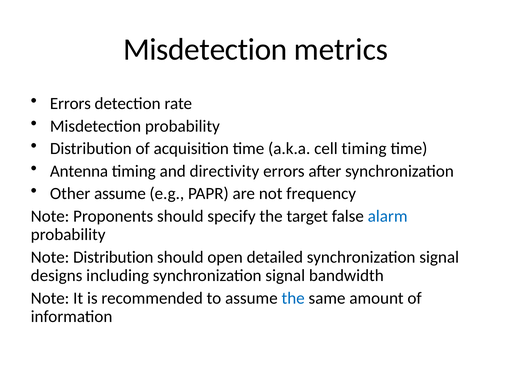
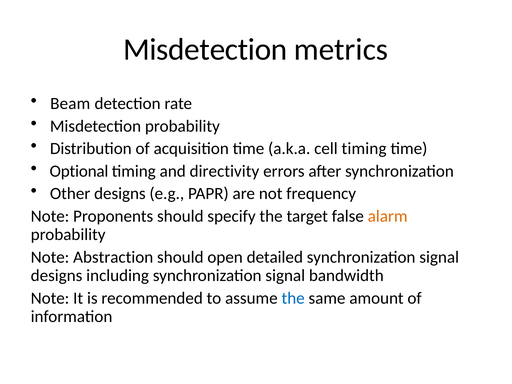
Errors at (70, 104): Errors -> Beam
Antenna: Antenna -> Optional
Other assume: assume -> designs
alarm colour: blue -> orange
Note Distribution: Distribution -> Abstraction
